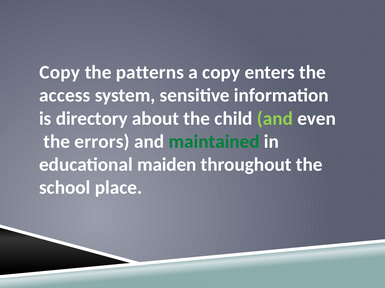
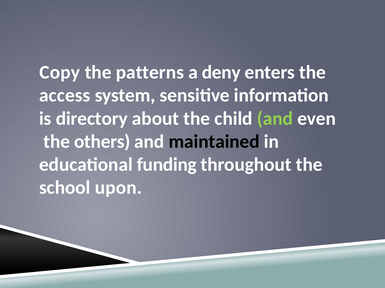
a copy: copy -> deny
errors: errors -> others
maintained colour: green -> black
maiden: maiden -> funding
place: place -> upon
